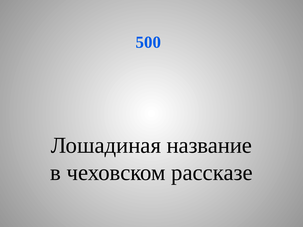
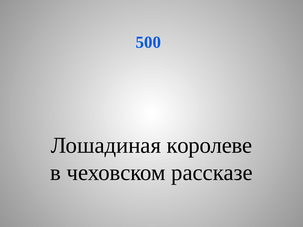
название: название -> королеве
